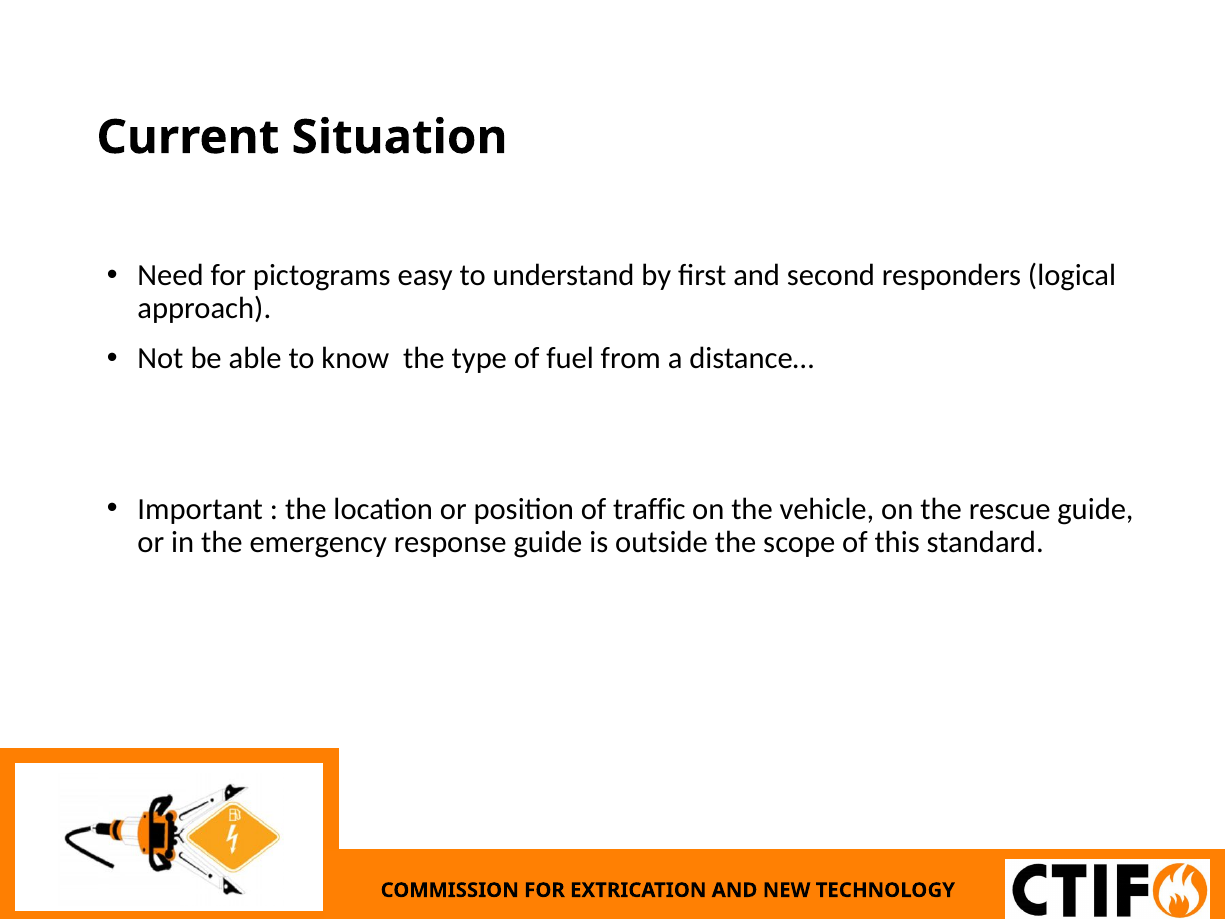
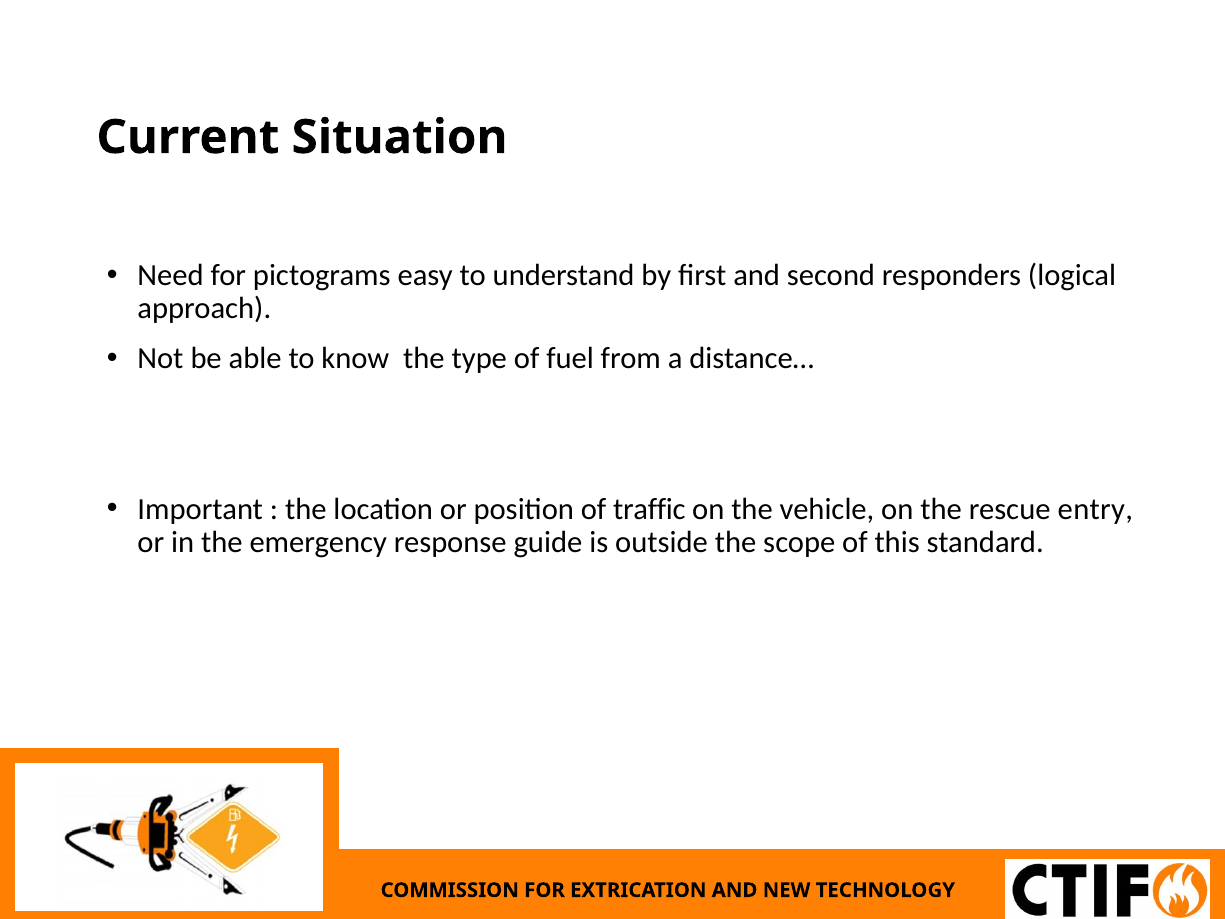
rescue guide: guide -> entry
